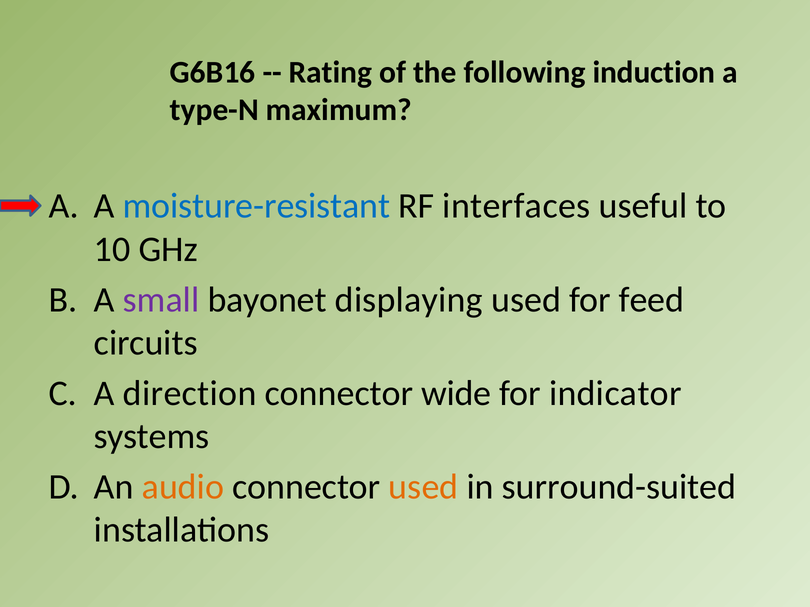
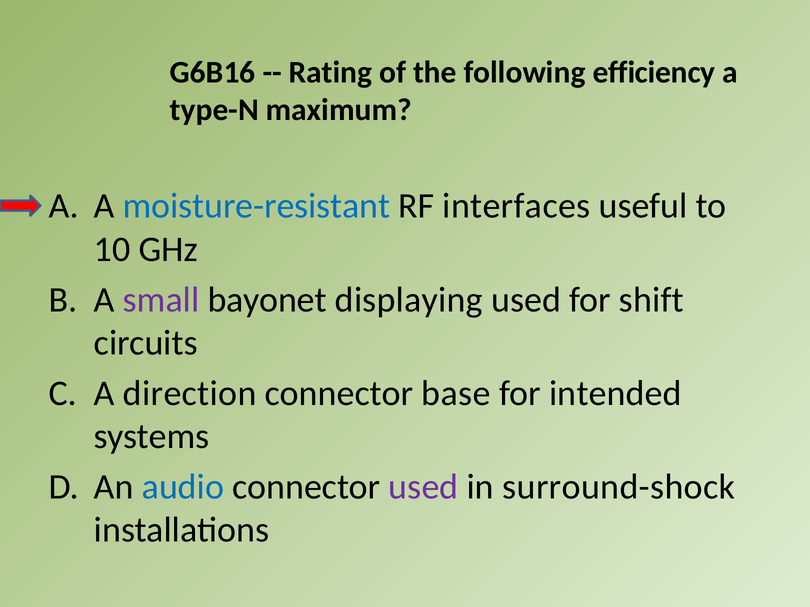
induction: induction -> efficiency
feed: feed -> shift
wide: wide -> base
indicator: indicator -> intended
audio colour: orange -> blue
used at (423, 487) colour: orange -> purple
surround-suited: surround-suited -> surround-shock
